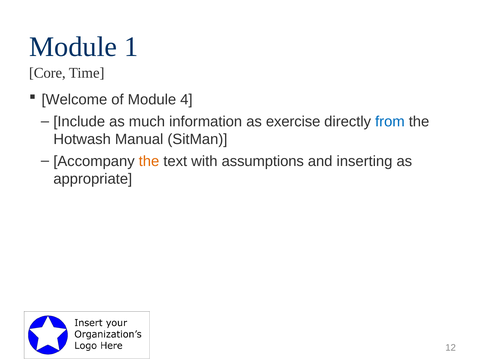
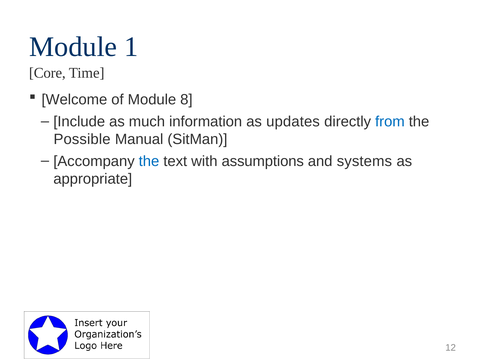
4: 4 -> 8
exercise: exercise -> updates
Hotwash: Hotwash -> Possible
the at (149, 161) colour: orange -> blue
inserting: inserting -> systems
